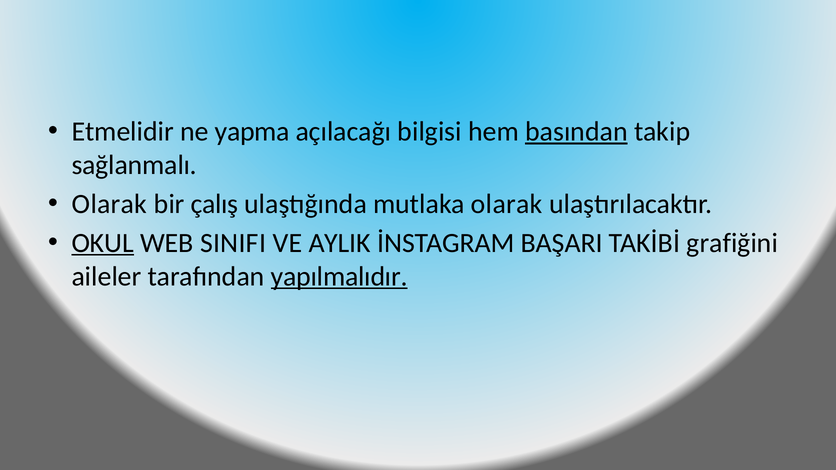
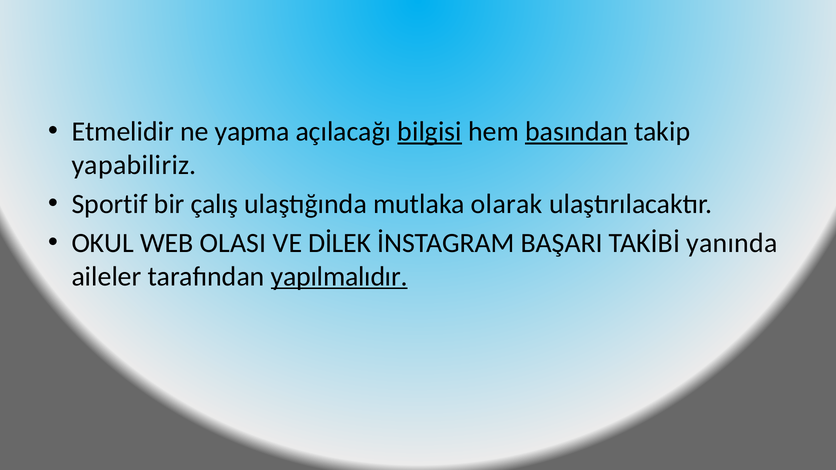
bilgisi underline: none -> present
sağlanmalı: sağlanmalı -> yapabiliriz
Olarak at (109, 204): Olarak -> Sportif
OKUL underline: present -> none
SINIFI: SINIFI -> OLASI
AYLIK: AYLIK -> DİLEK
grafiğini: grafiğini -> yanında
